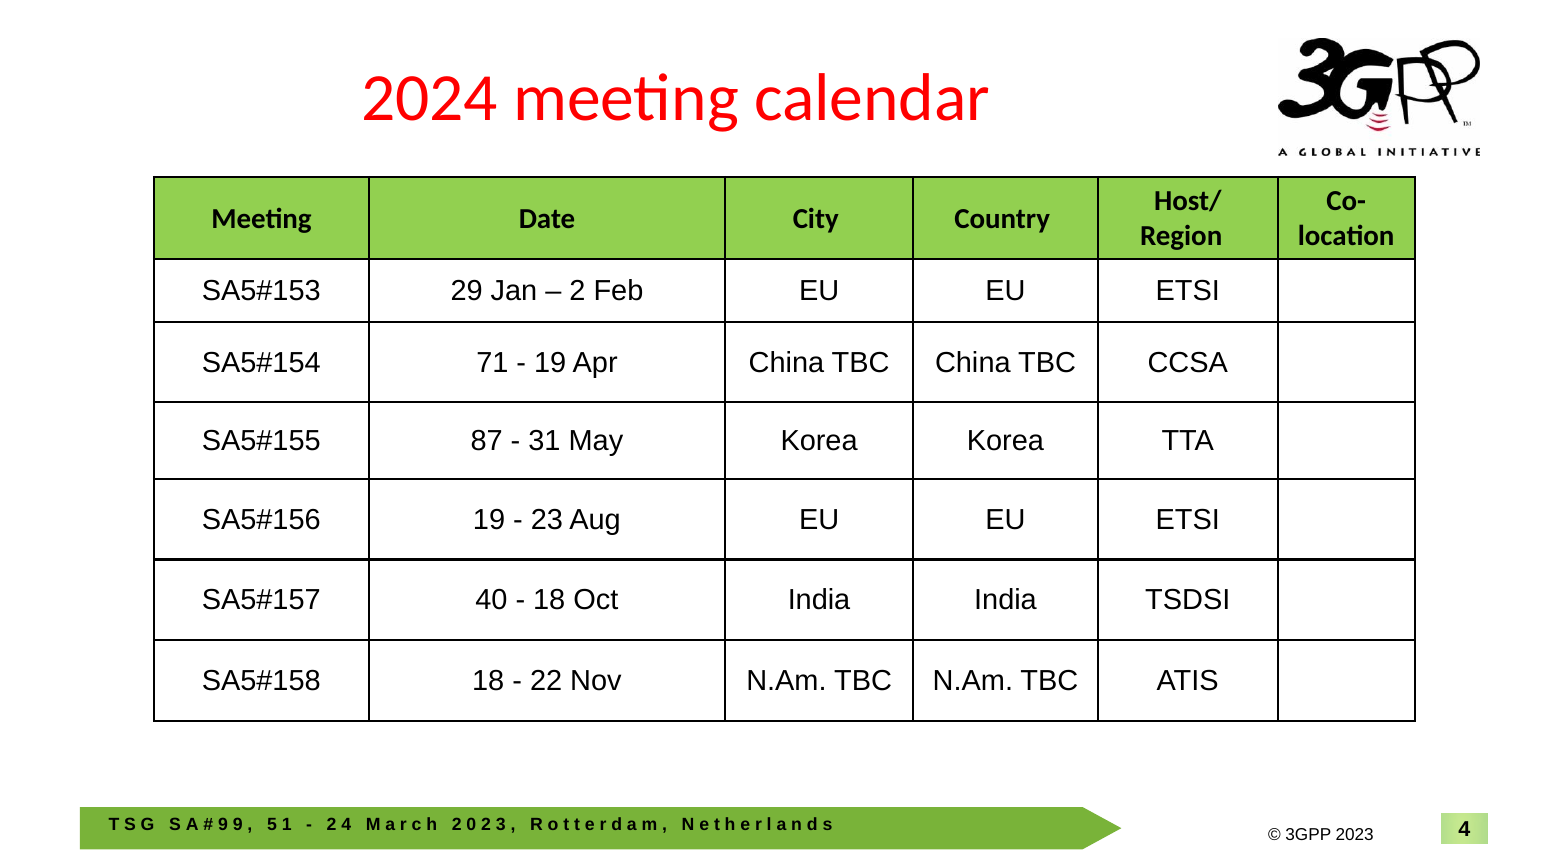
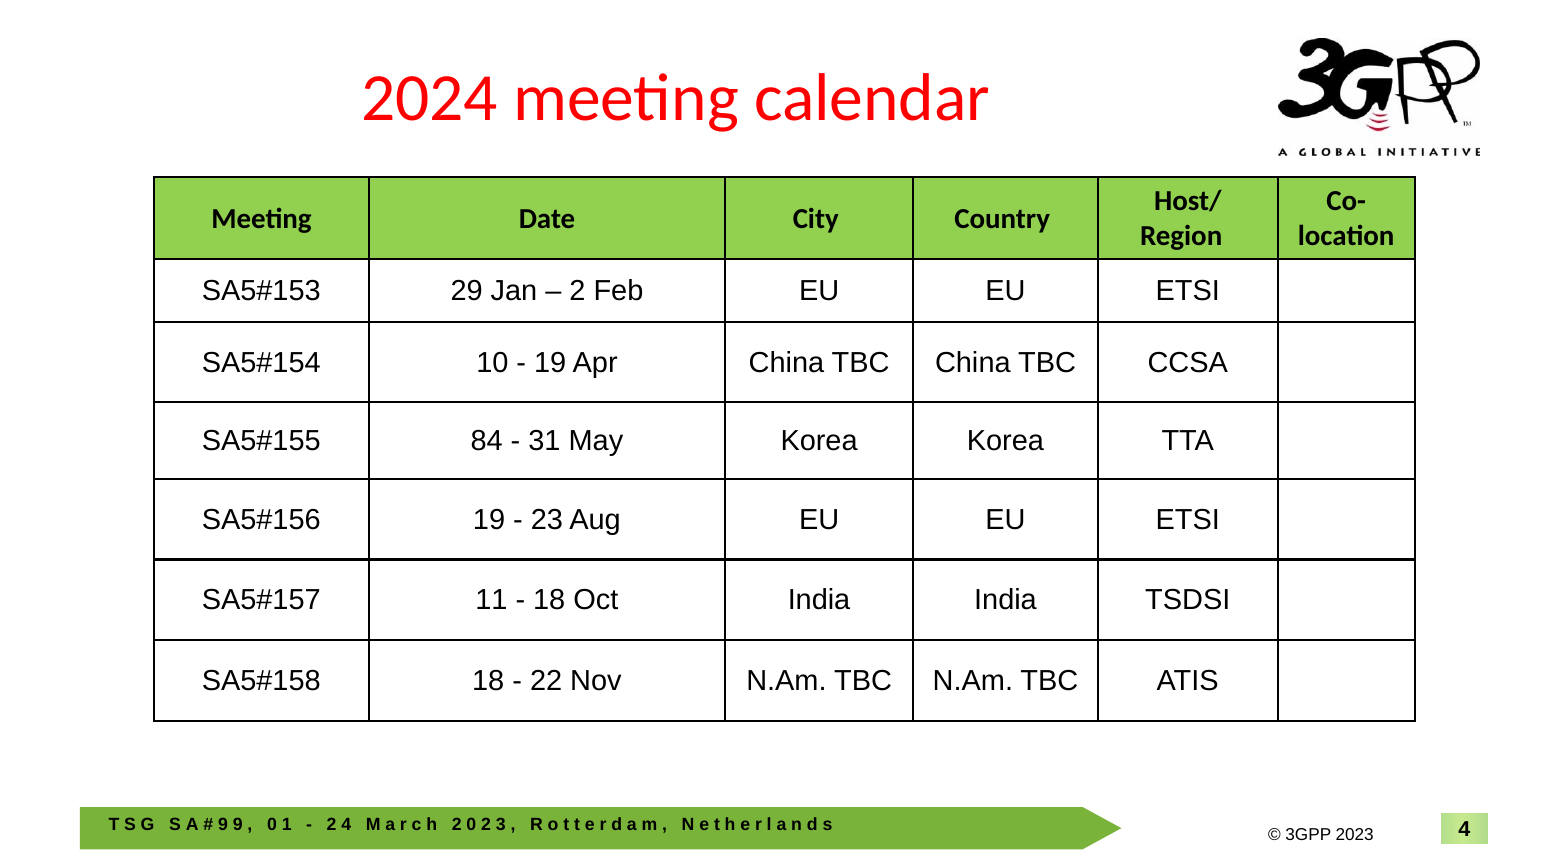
71: 71 -> 10
87: 87 -> 84
40: 40 -> 11
5 at (272, 825): 5 -> 0
